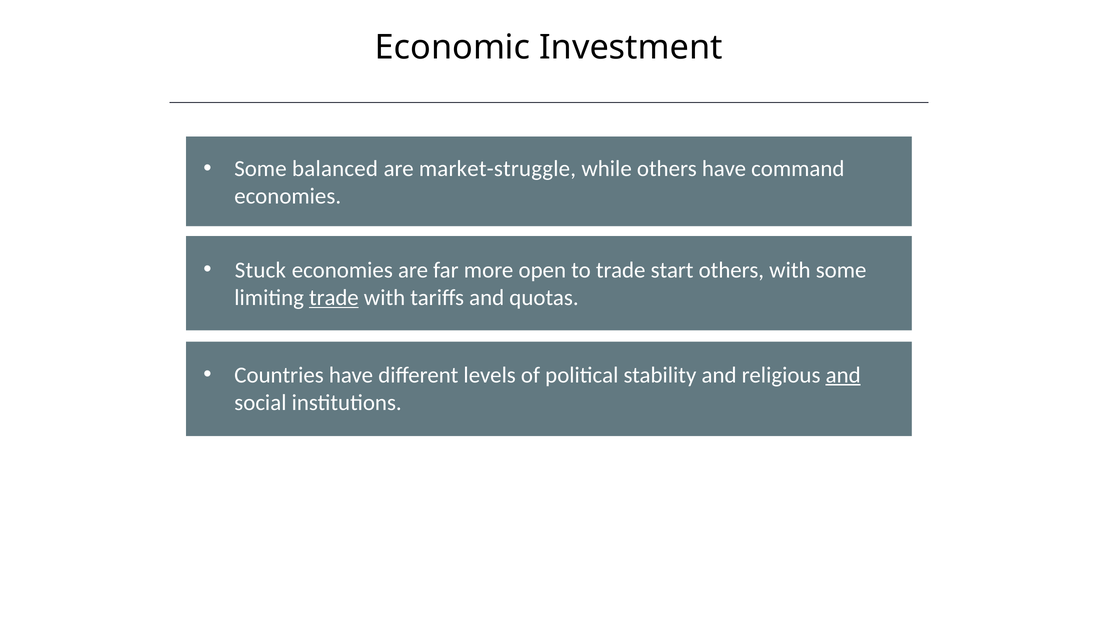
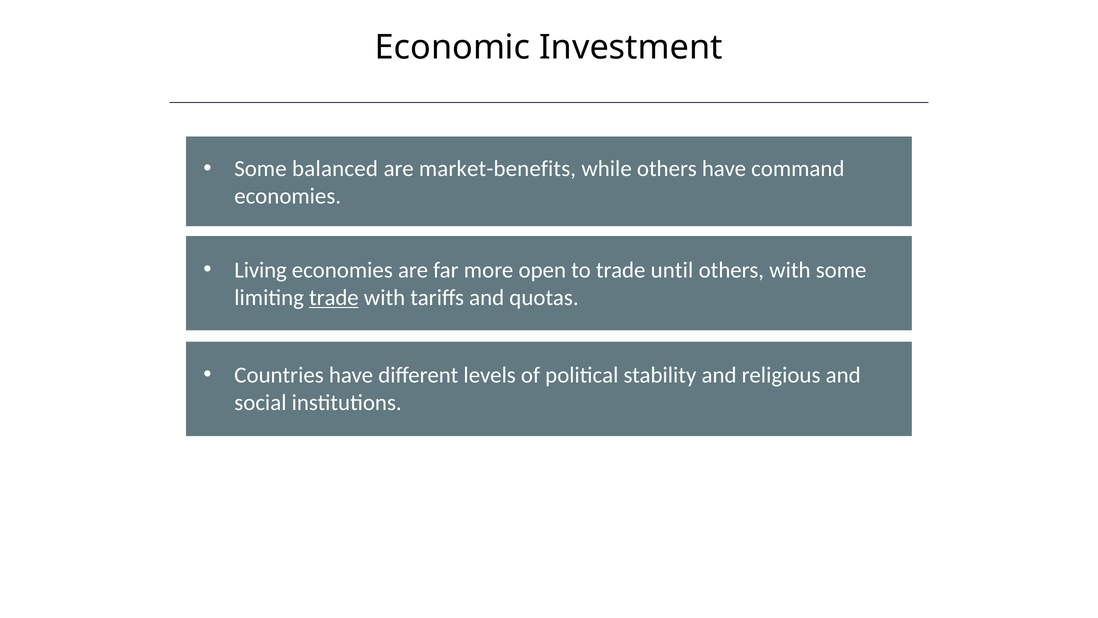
market-struggle: market-struggle -> market-benefits
Stuck: Stuck -> Living
start: start -> until
and at (843, 375) underline: present -> none
